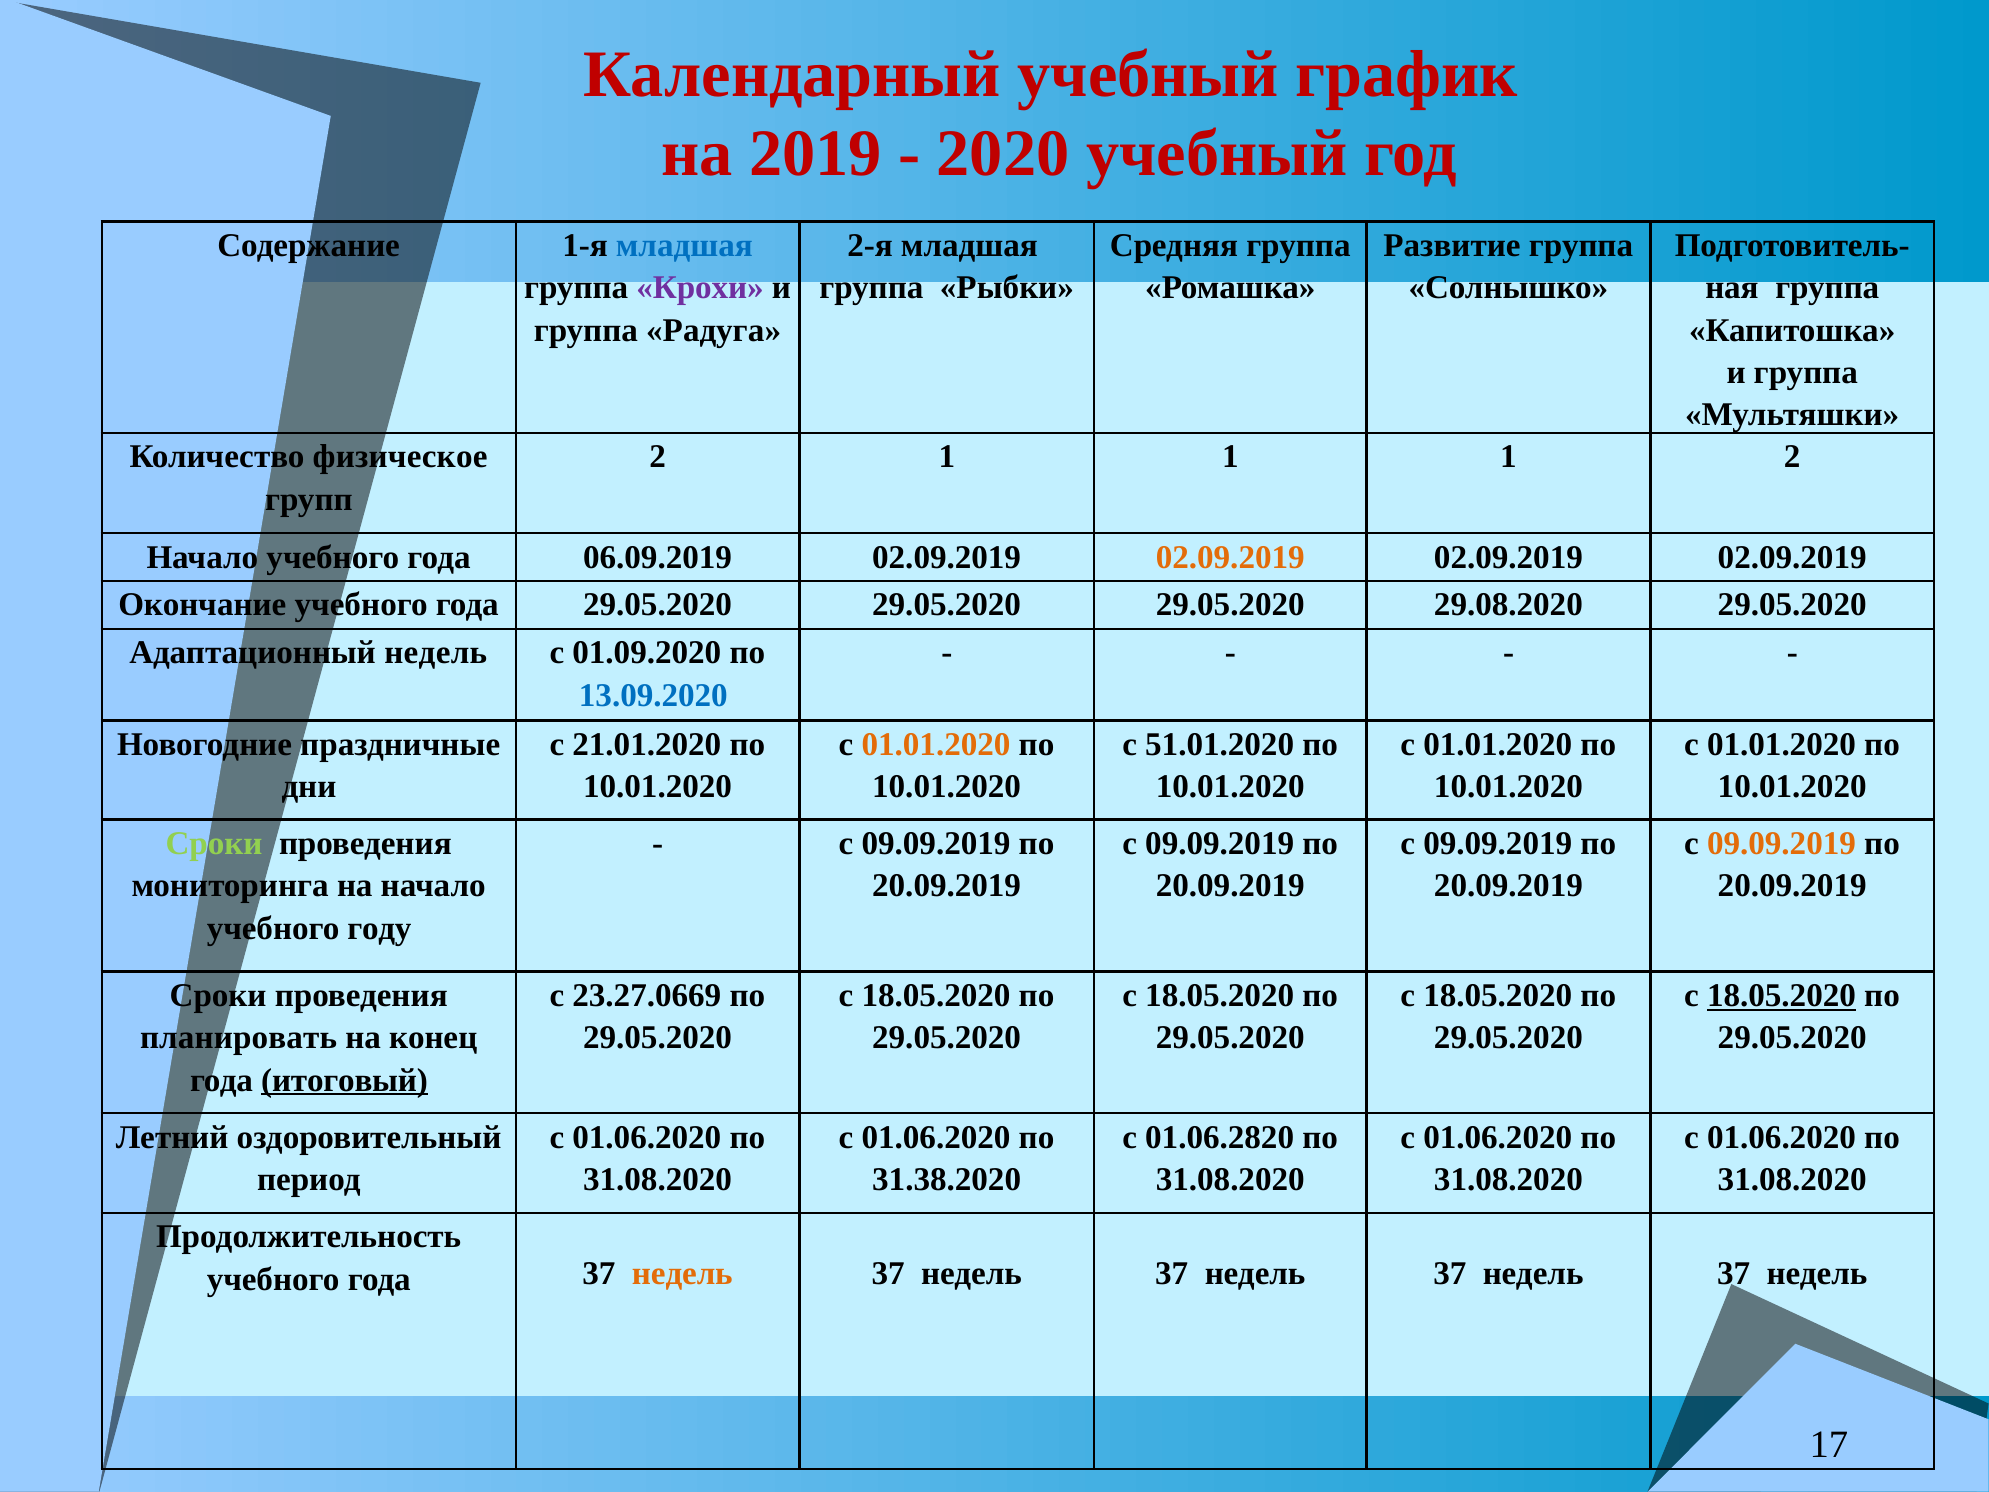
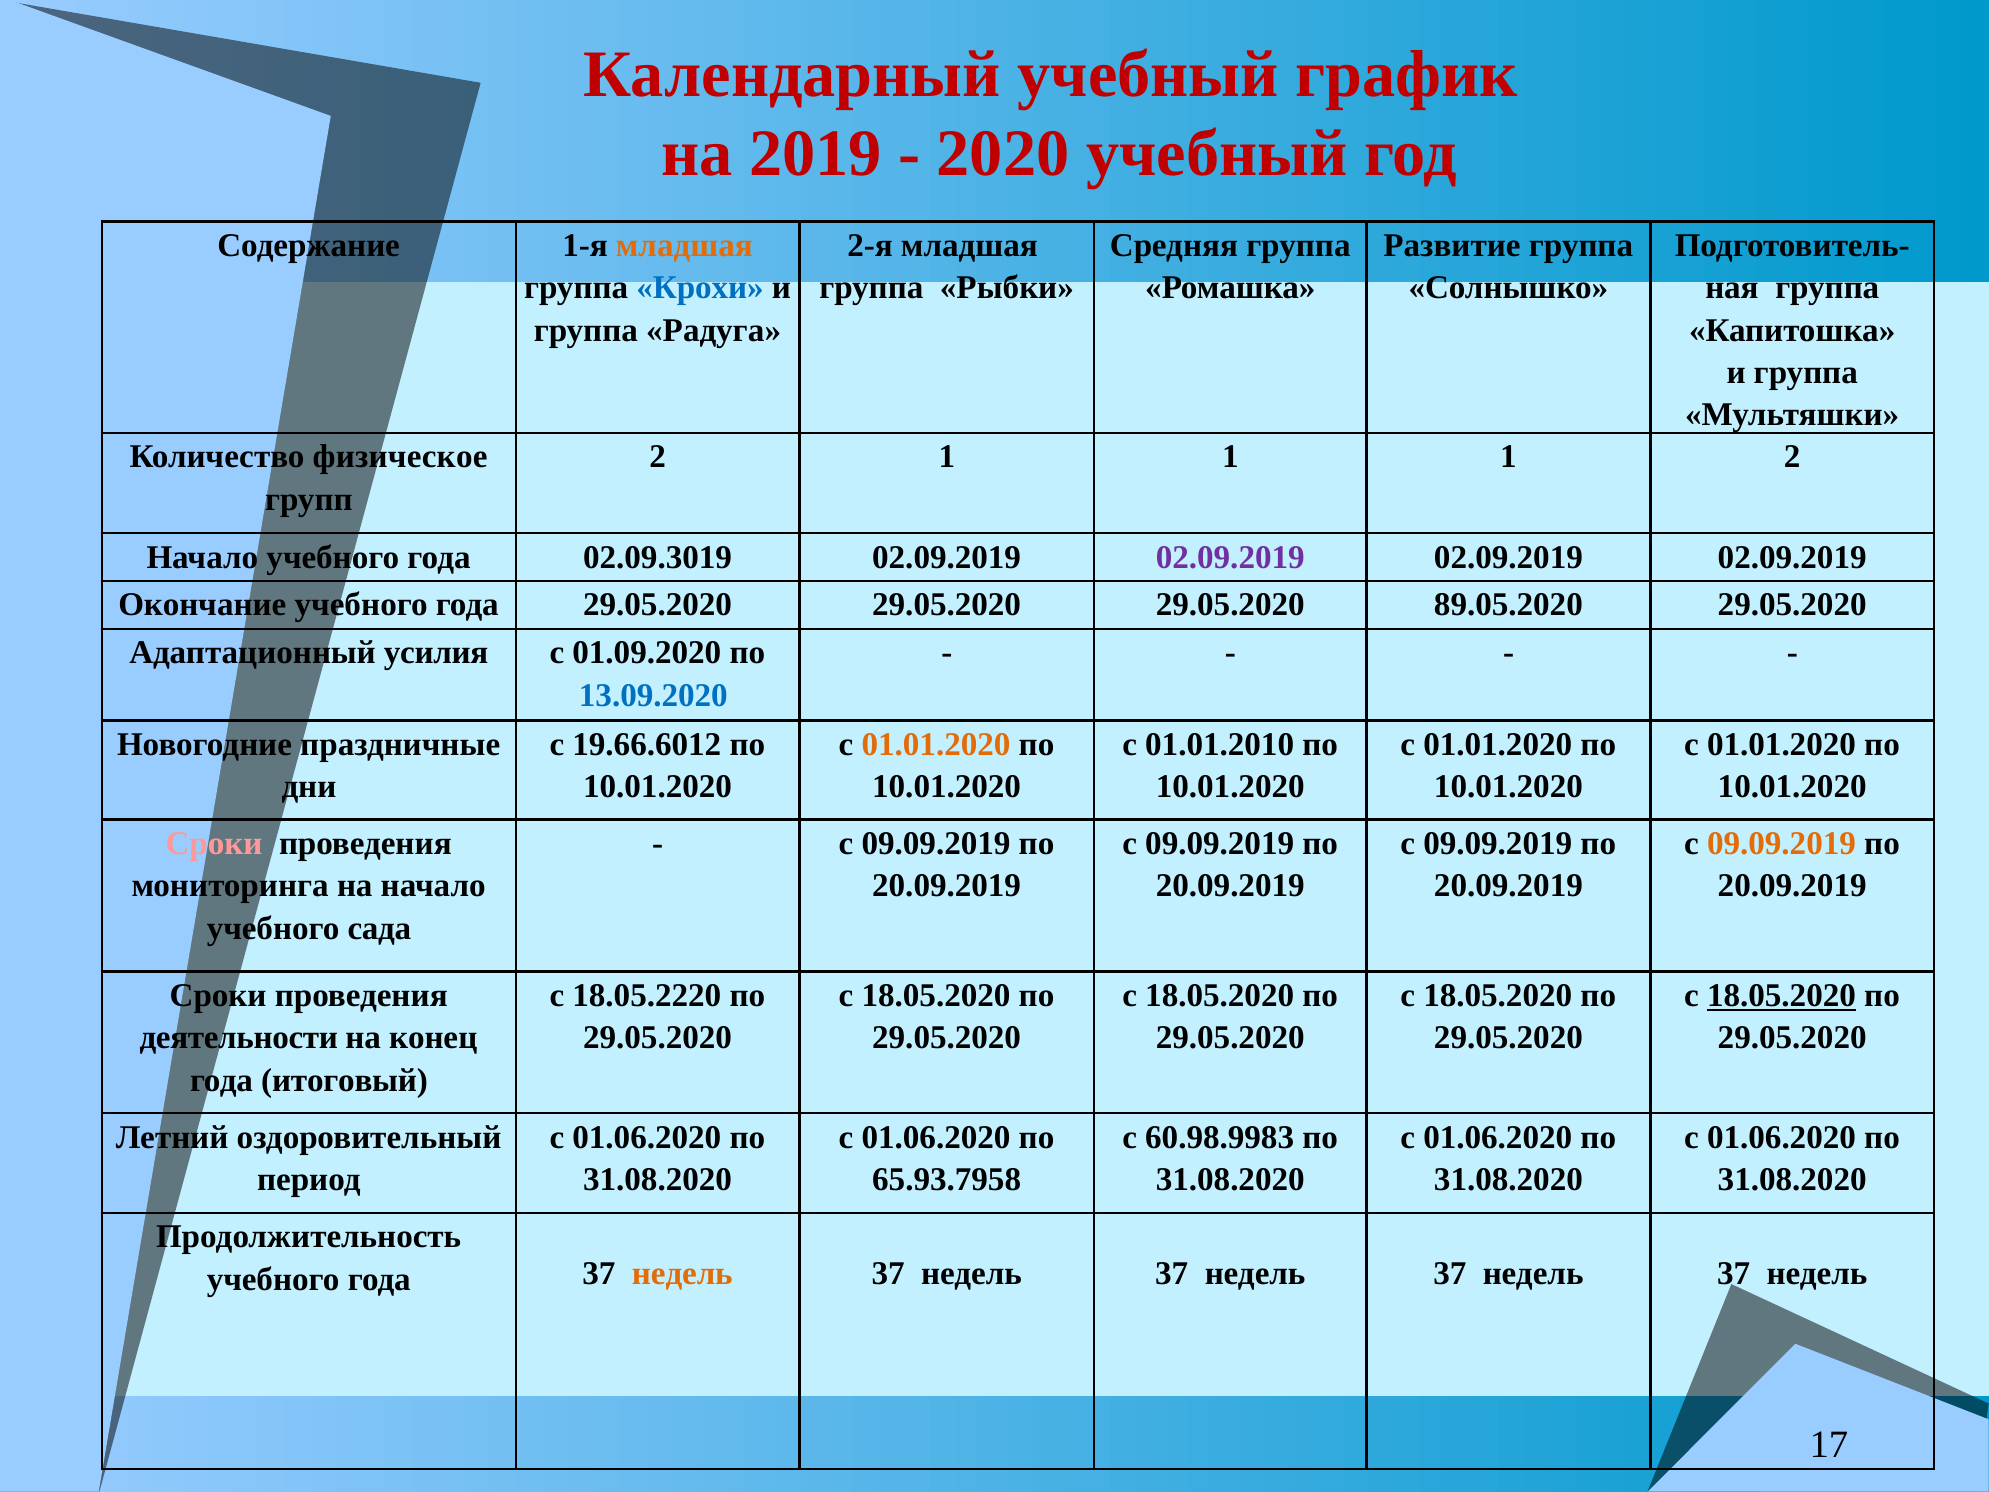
младшая at (684, 245) colour: blue -> orange
Крохи colour: purple -> blue
06.09.2019: 06.09.2019 -> 02.09.3019
02.09.2019 at (1230, 557) colour: orange -> purple
29.08.2020: 29.08.2020 -> 89.05.2020
Адаптационный недель: недель -> усилия
21.01.2020: 21.01.2020 -> 19.66.6012
51.01.2020: 51.01.2020 -> 01.01.2010
Сроки at (214, 843) colour: light green -> pink
году: году -> сада
23.27.0669: 23.27.0669 -> 18.05.2220
планировать: планировать -> деятельности
итоговый underline: present -> none
01.06.2820: 01.06.2820 -> 60.98.9983
31.38.2020: 31.38.2020 -> 65.93.7958
